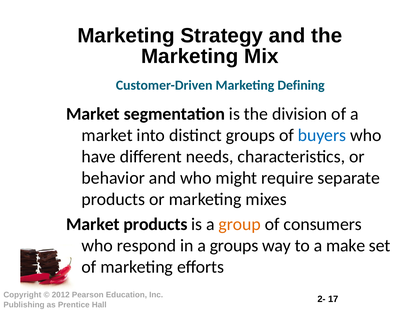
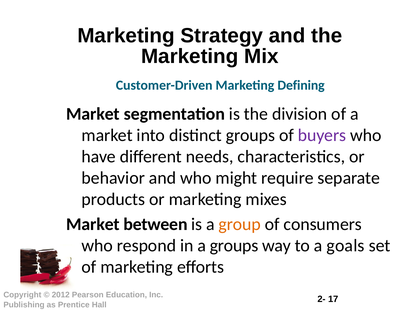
buyers colour: blue -> purple
Market products: products -> between
make: make -> goals
